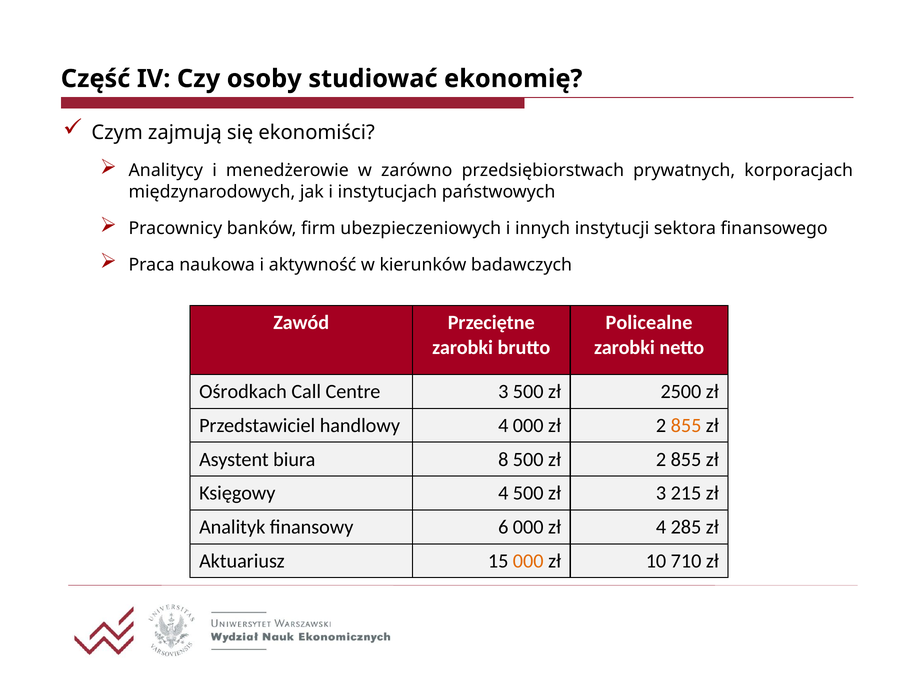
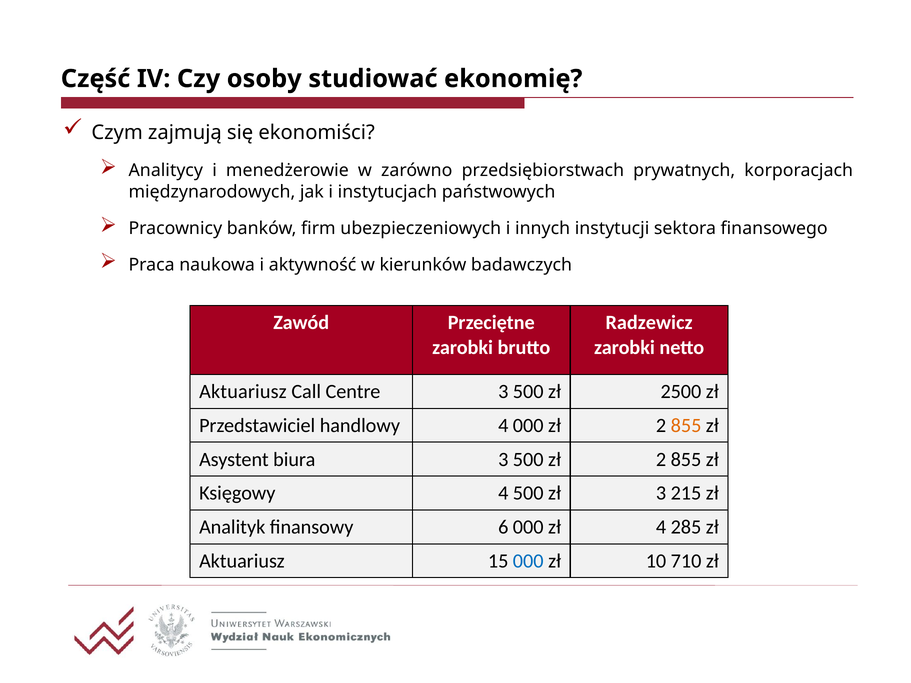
Policealne: Policealne -> Radzewicz
Ośrodkach at (243, 392): Ośrodkach -> Aktuariusz
biura 8: 8 -> 3
000 at (528, 561) colour: orange -> blue
